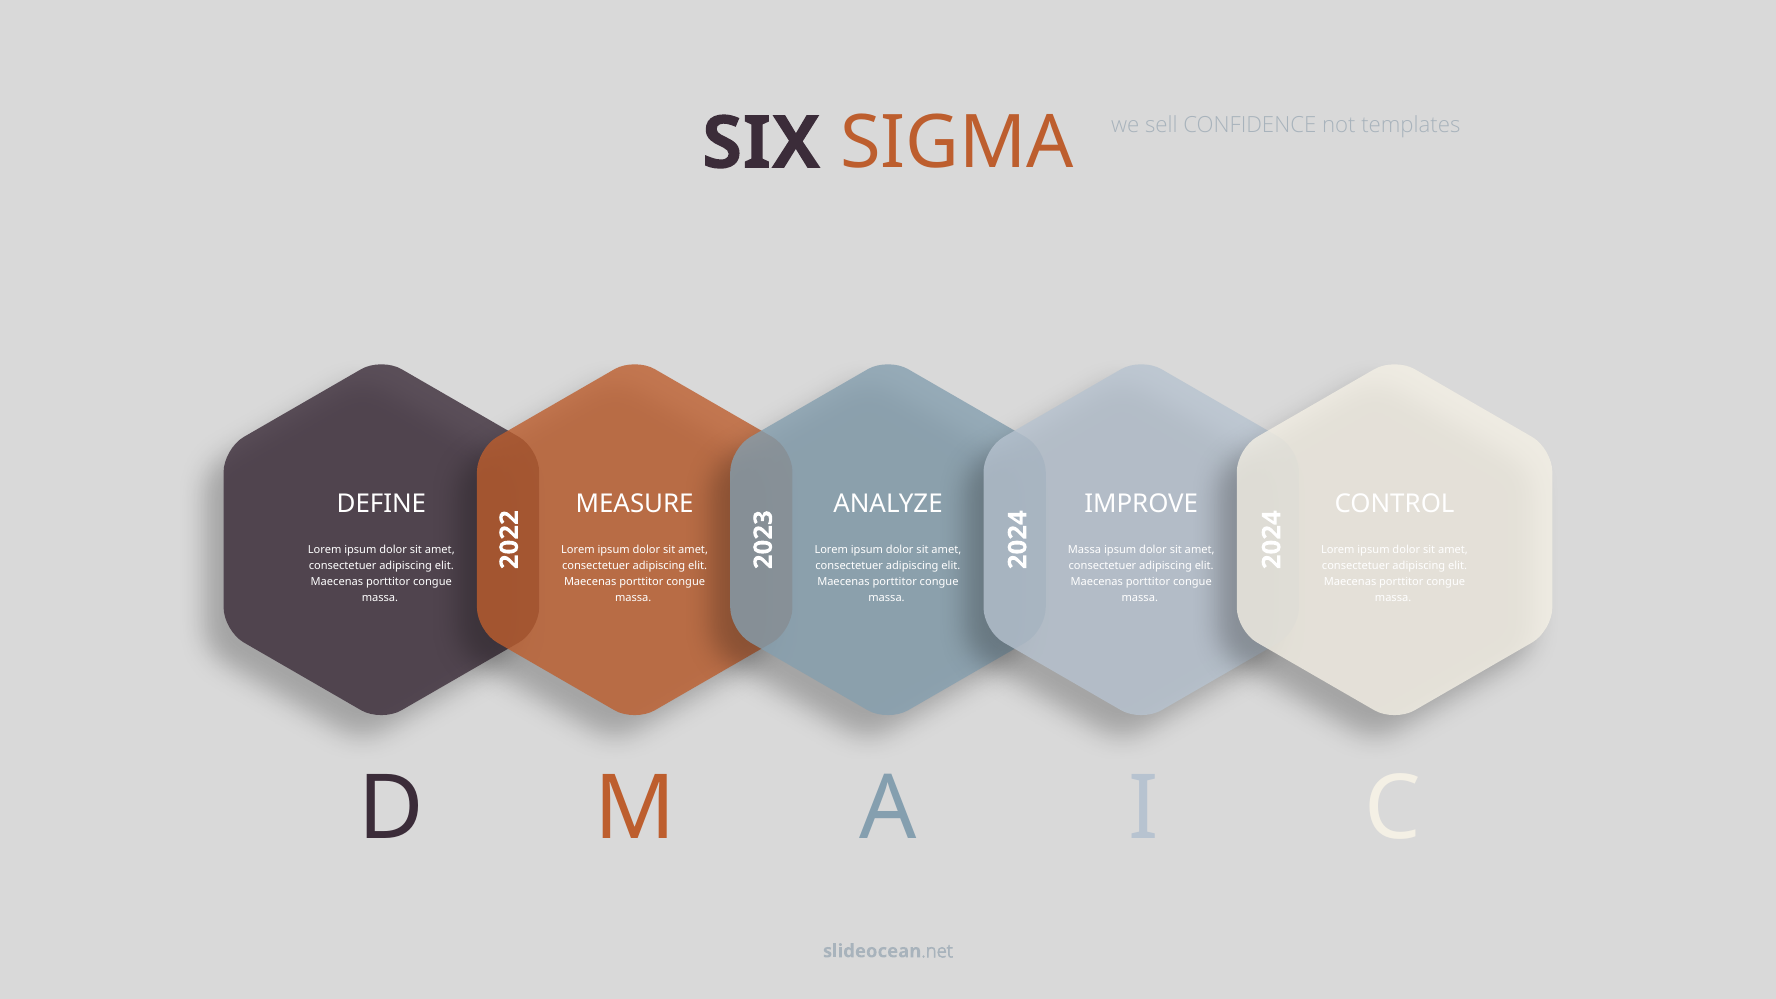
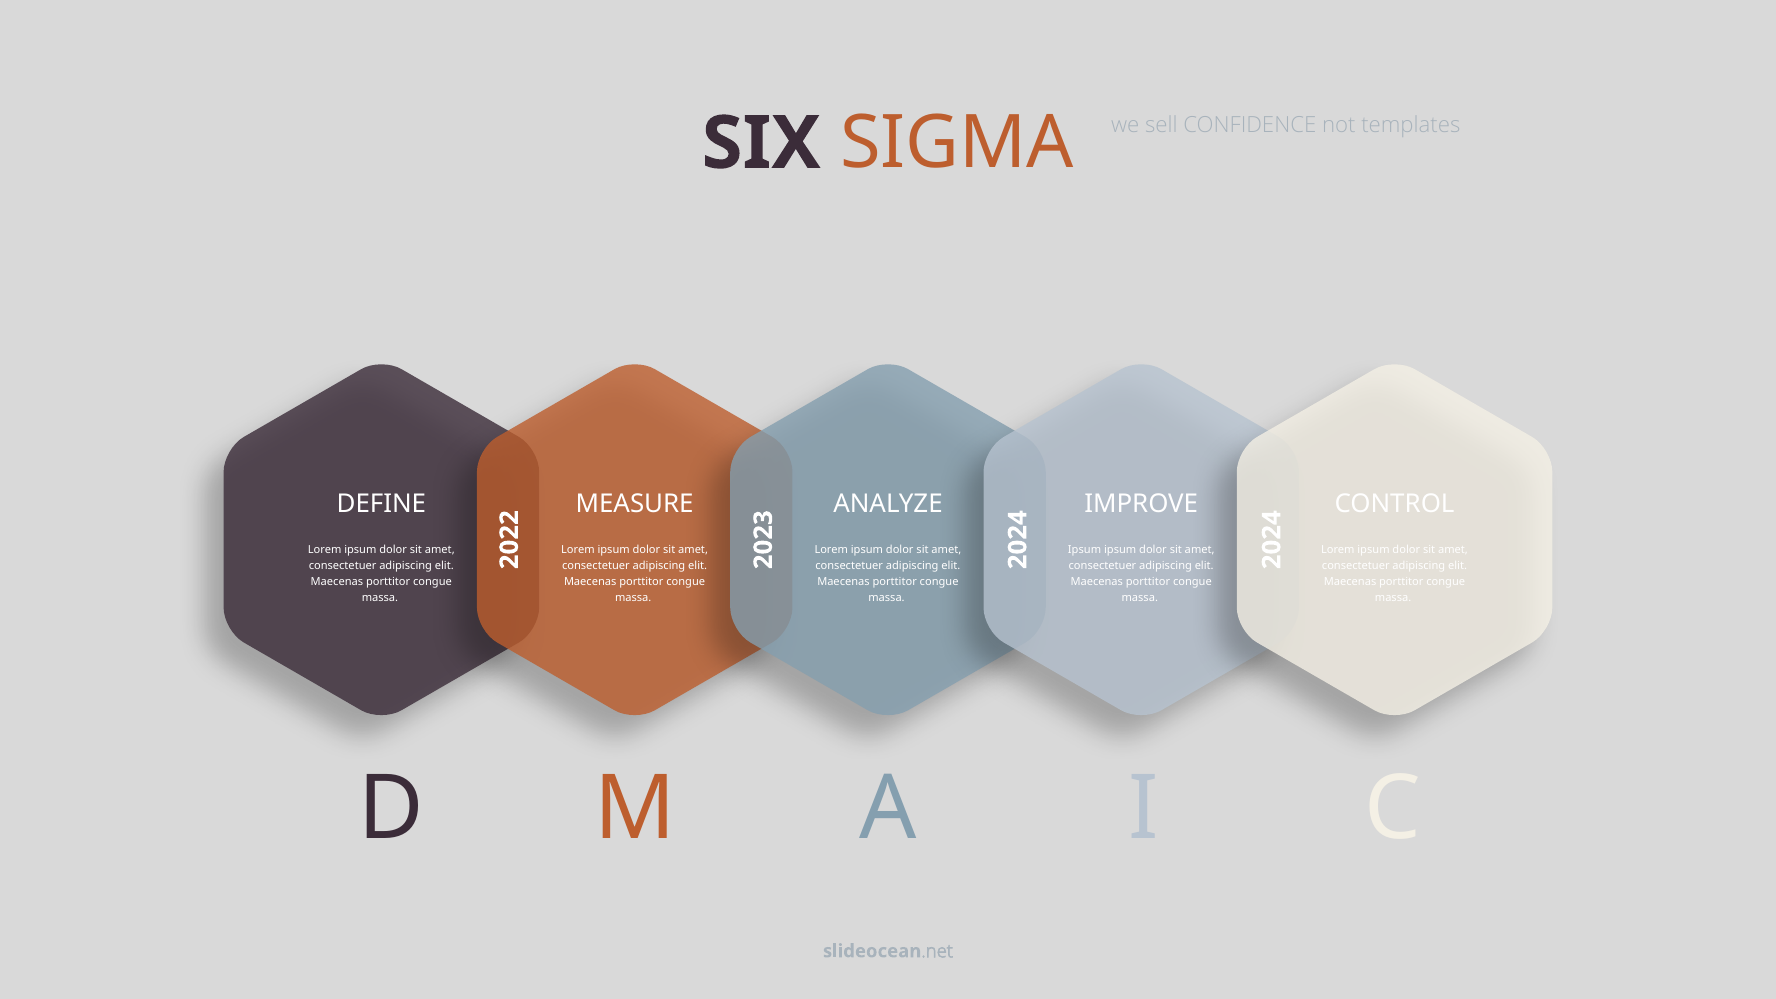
Massa at (1085, 549): Massa -> Ipsum
